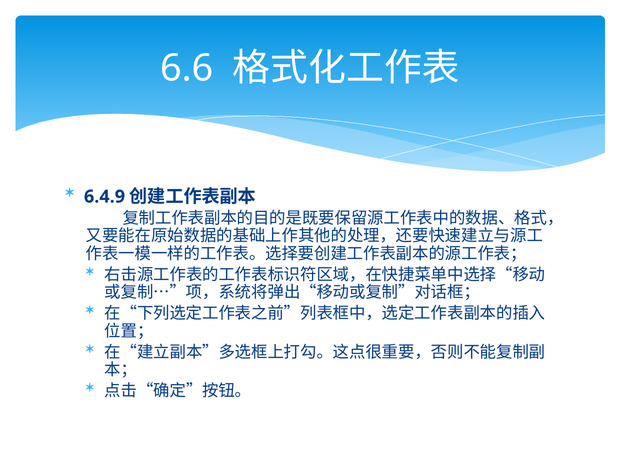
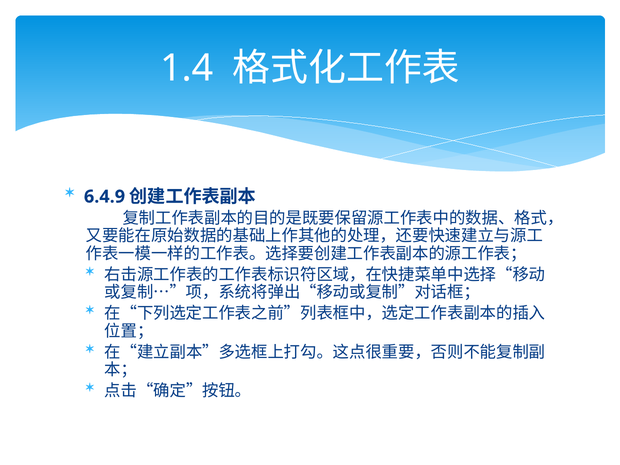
6.6: 6.6 -> 1.4
